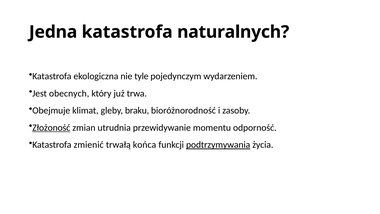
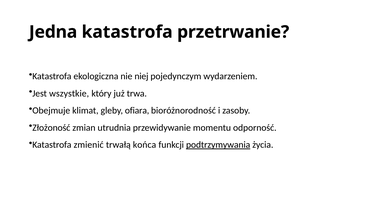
naturalnych: naturalnych -> przetrwanie
tyle: tyle -> niej
obecnych: obecnych -> wszystkie
braku: braku -> ofiara
Złożoność underline: present -> none
